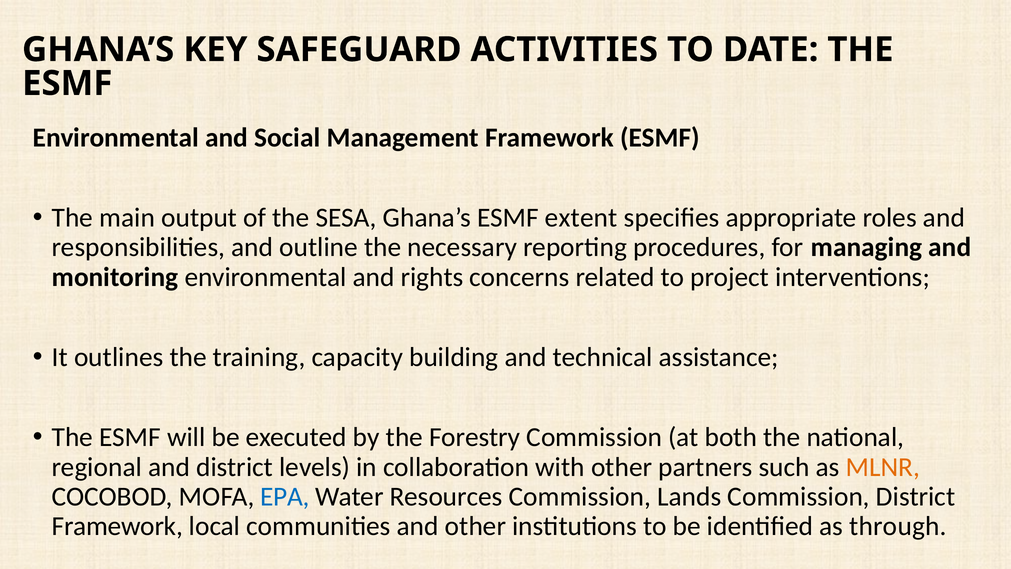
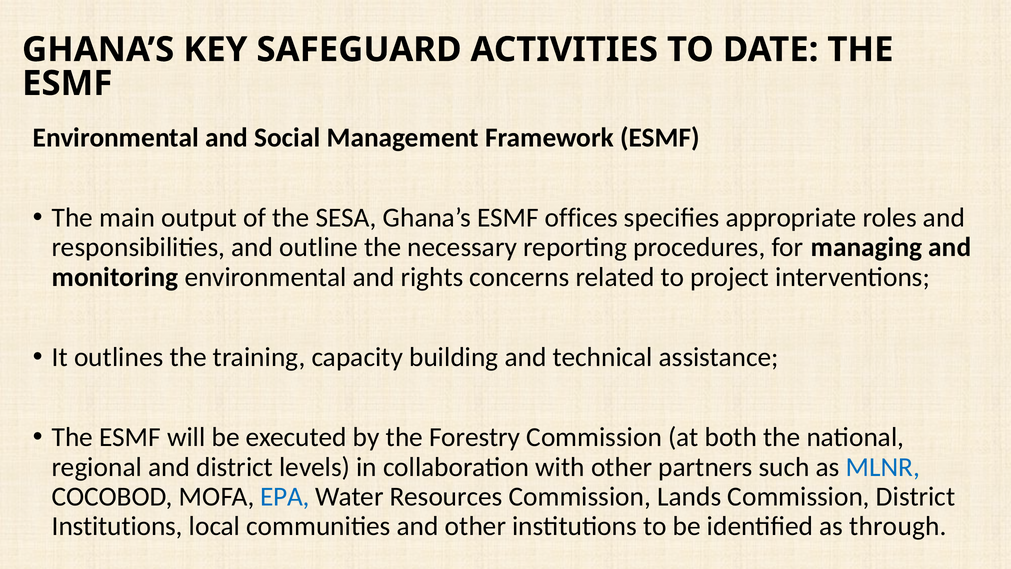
extent: extent -> offices
MLNR colour: orange -> blue
Framework at (117, 526): Framework -> Institutions
